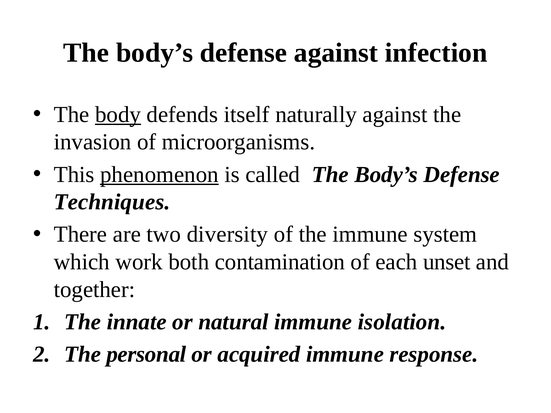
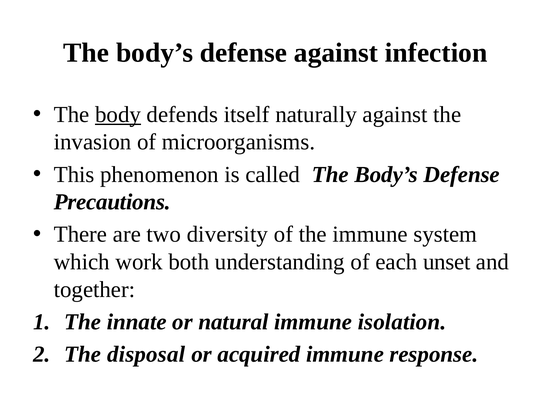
phenomenon underline: present -> none
Techniques: Techniques -> Precautions
contamination: contamination -> understanding
personal: personal -> disposal
